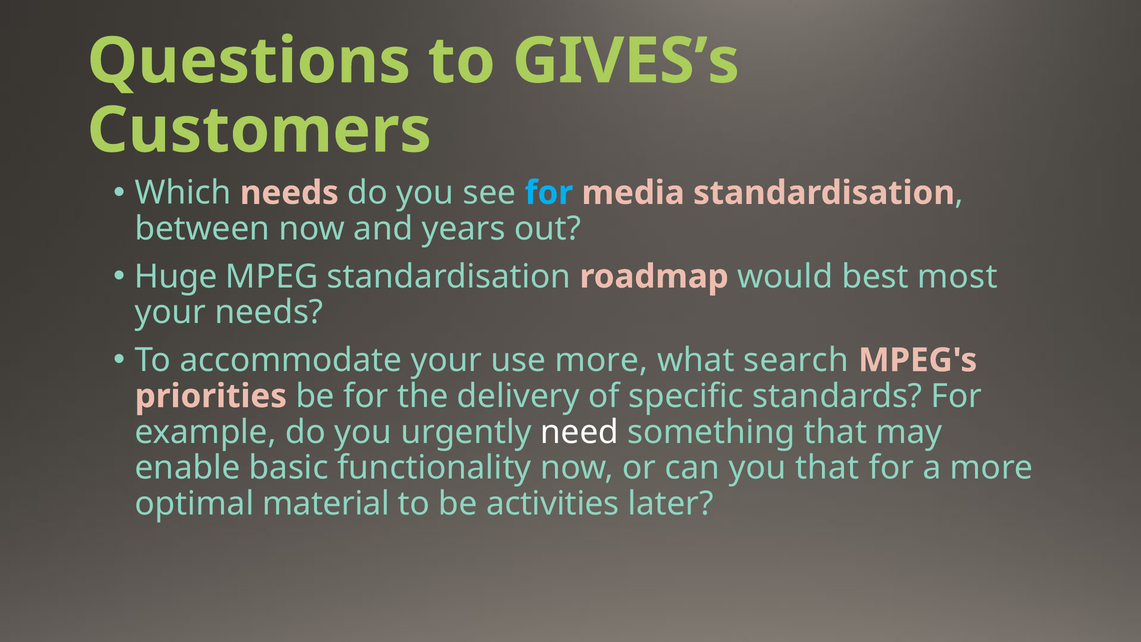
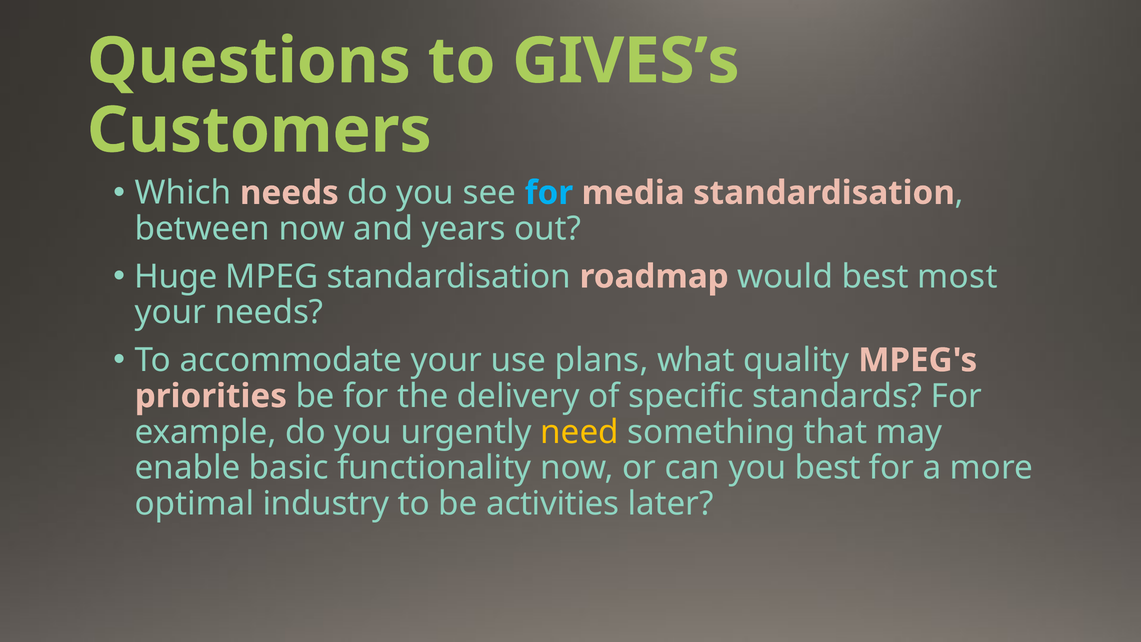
use more: more -> plans
search: search -> quality
need colour: white -> yellow
you that: that -> best
material: material -> industry
